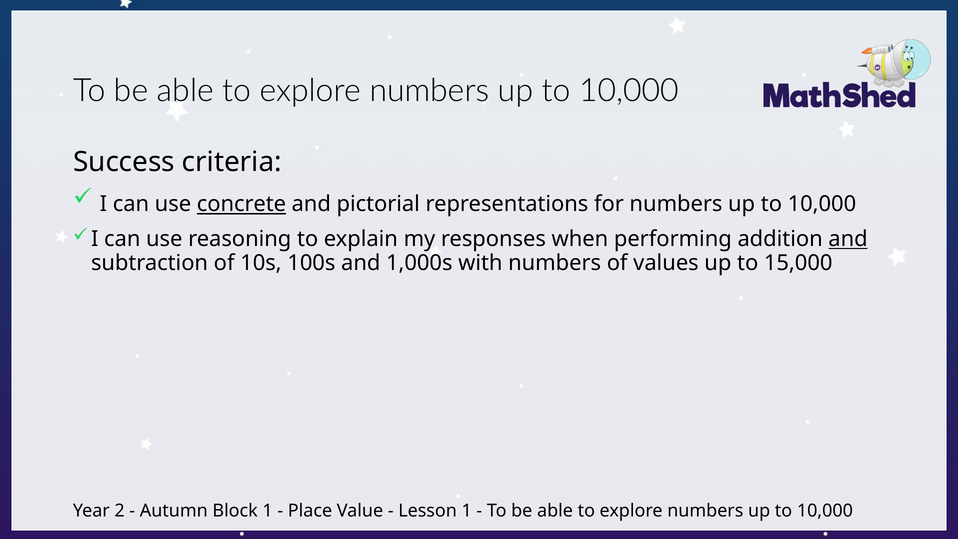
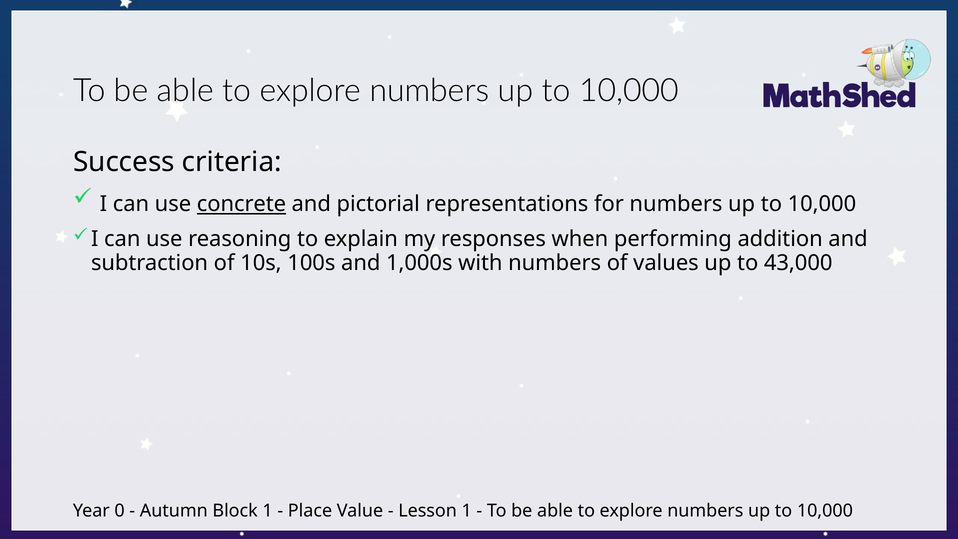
and at (848, 239) underline: present -> none
15,000: 15,000 -> 43,000
2: 2 -> 0
